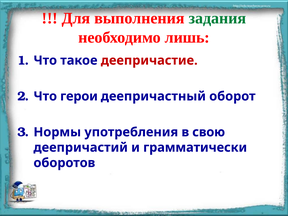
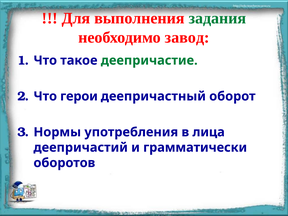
лишь: лишь -> завод
деепричастие colour: red -> green
свою: свою -> лица
